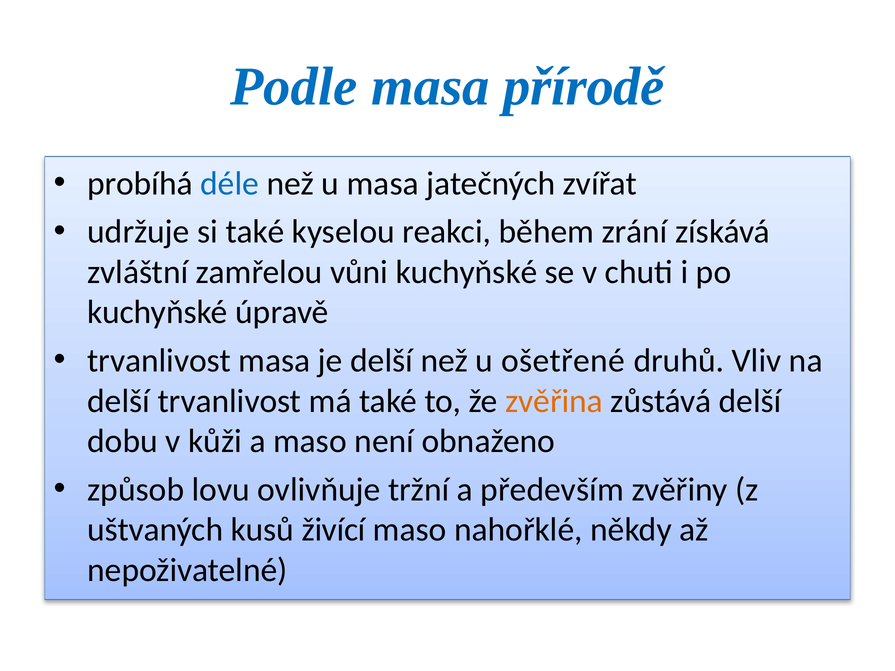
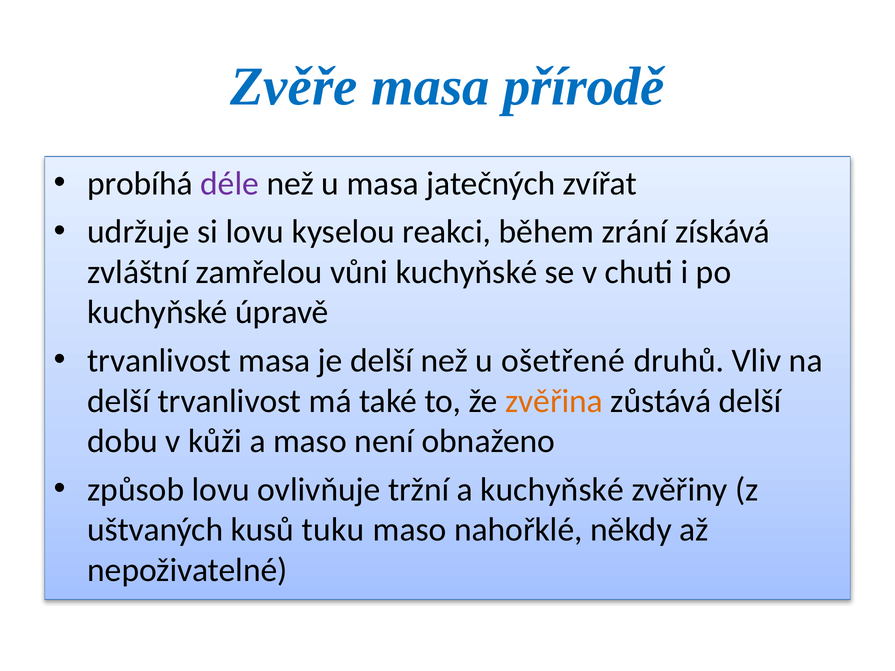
Podle: Podle -> Zvěře
déle colour: blue -> purple
si také: také -> lovu
a především: především -> kuchyňské
živící: živící -> tuku
